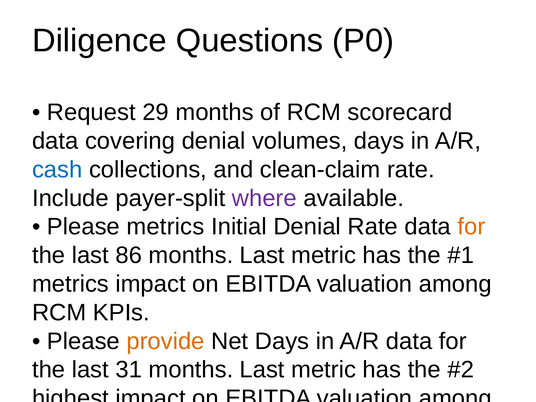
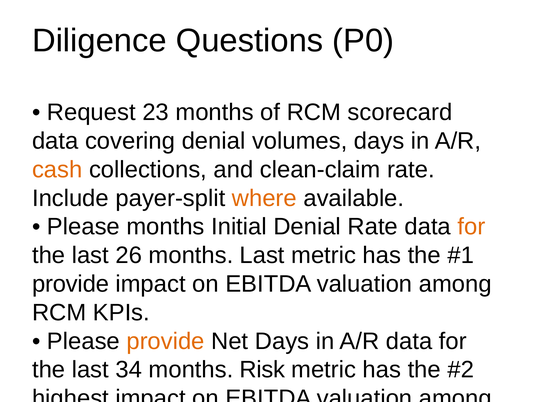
29: 29 -> 23
cash at (57, 170) colour: blue -> orange
where colour: purple -> orange
Please metrics: metrics -> months
86: 86 -> 26
metrics at (70, 284): metrics -> provide
31: 31 -> 34
Last at (262, 370): Last -> Risk
